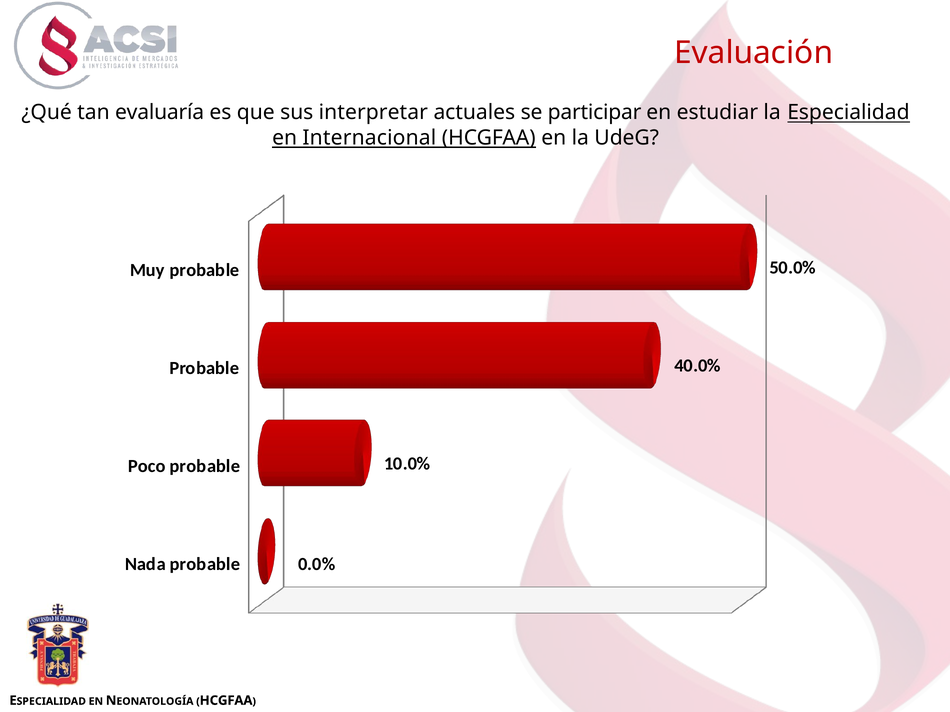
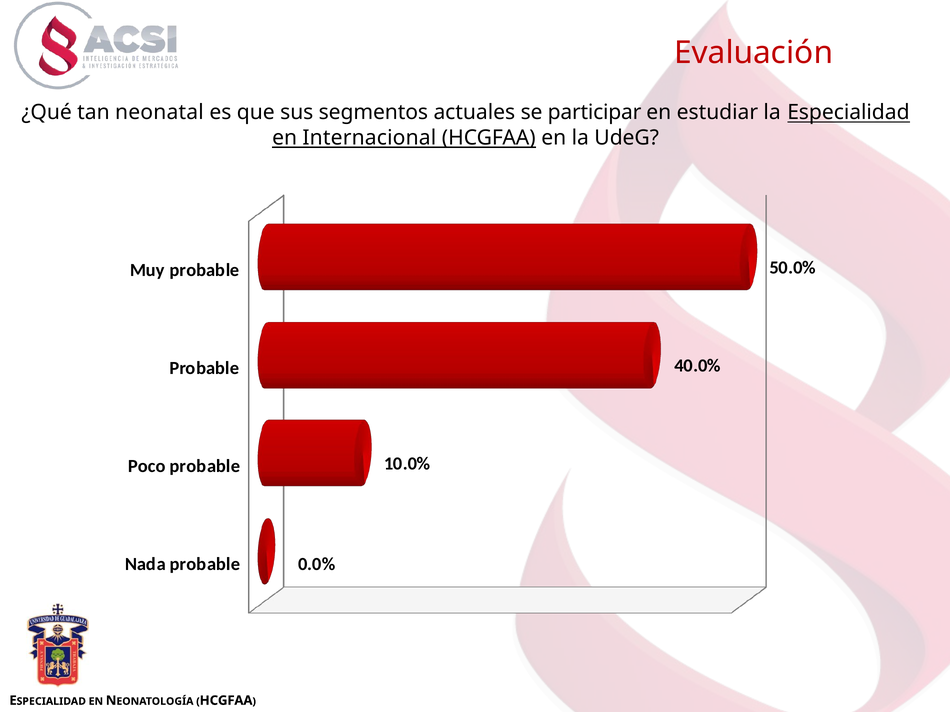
evaluaría: evaluaría -> neonatal
interpretar: interpretar -> segmentos
